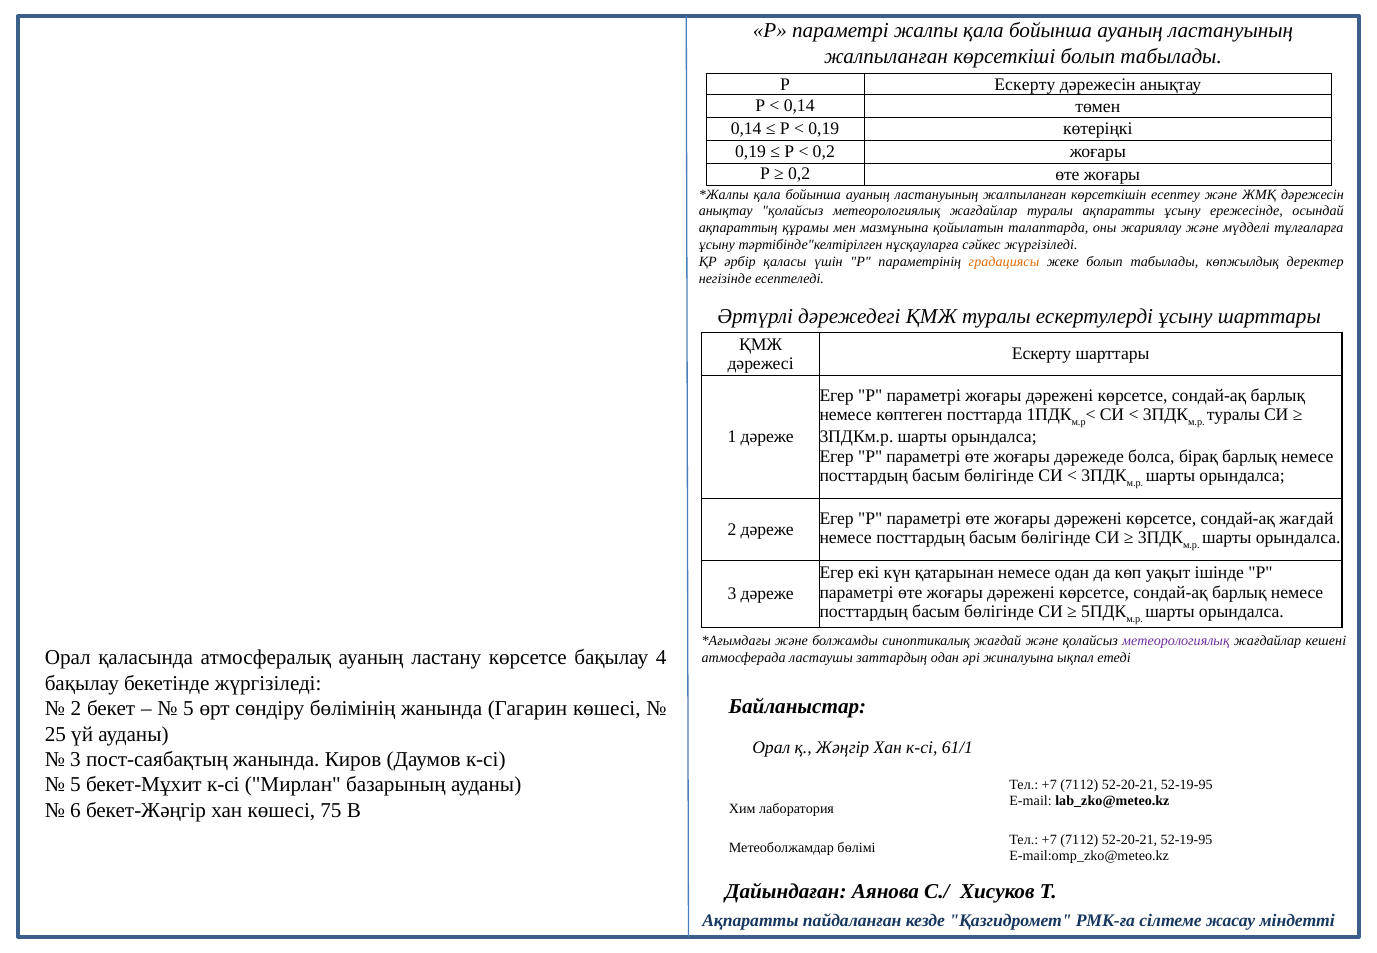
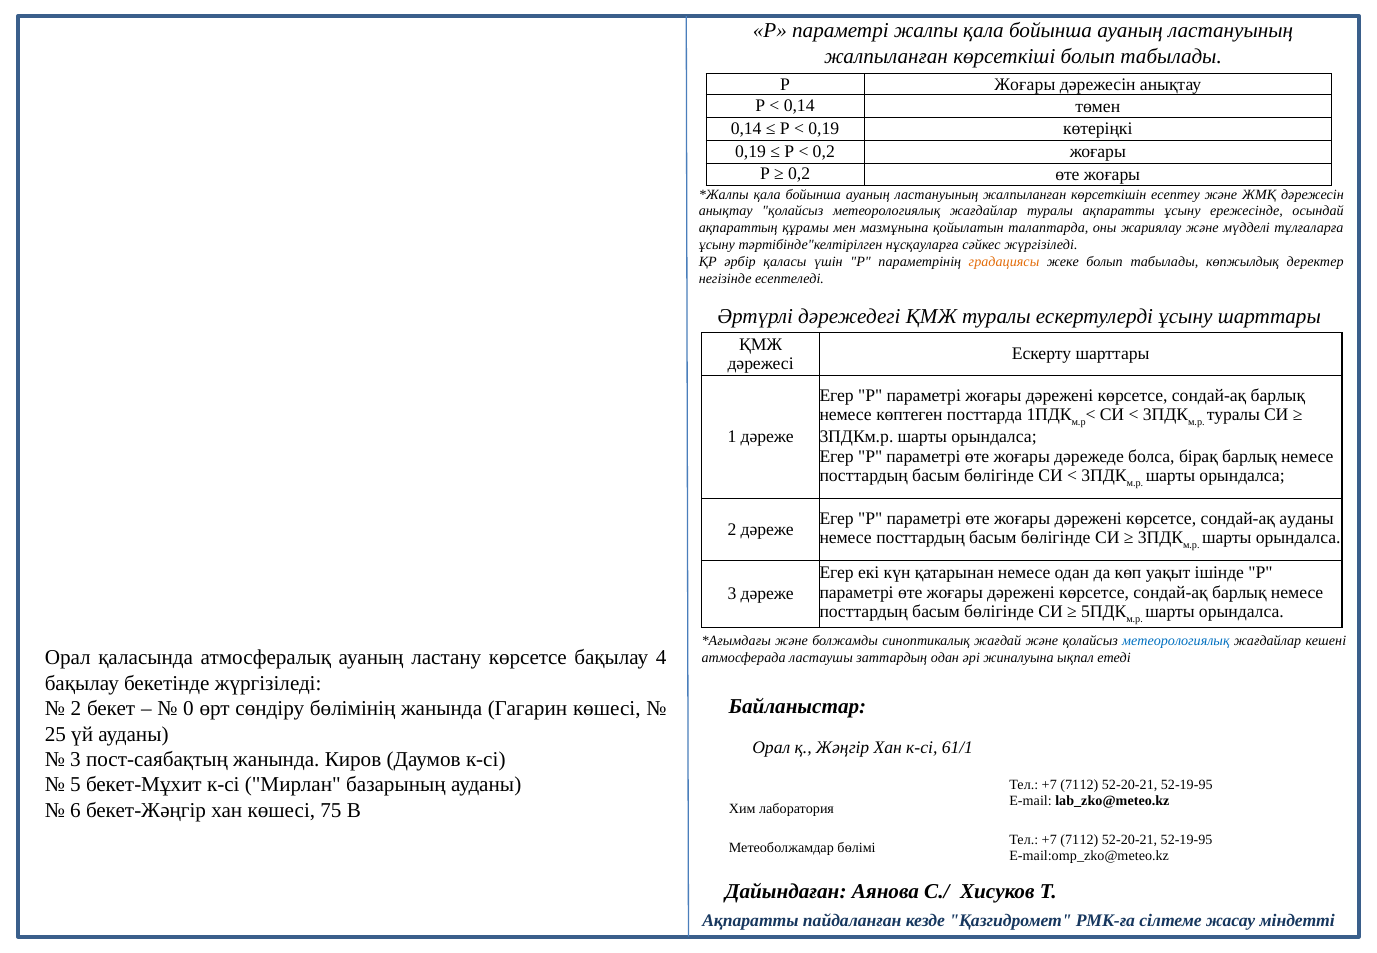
Р Ескерту: Ескерту -> Жоғары
сондай-ақ жағдай: жағдай -> ауданы
метеорологиялық at (1176, 641) colour: purple -> blue
5 at (189, 709): 5 -> 0
